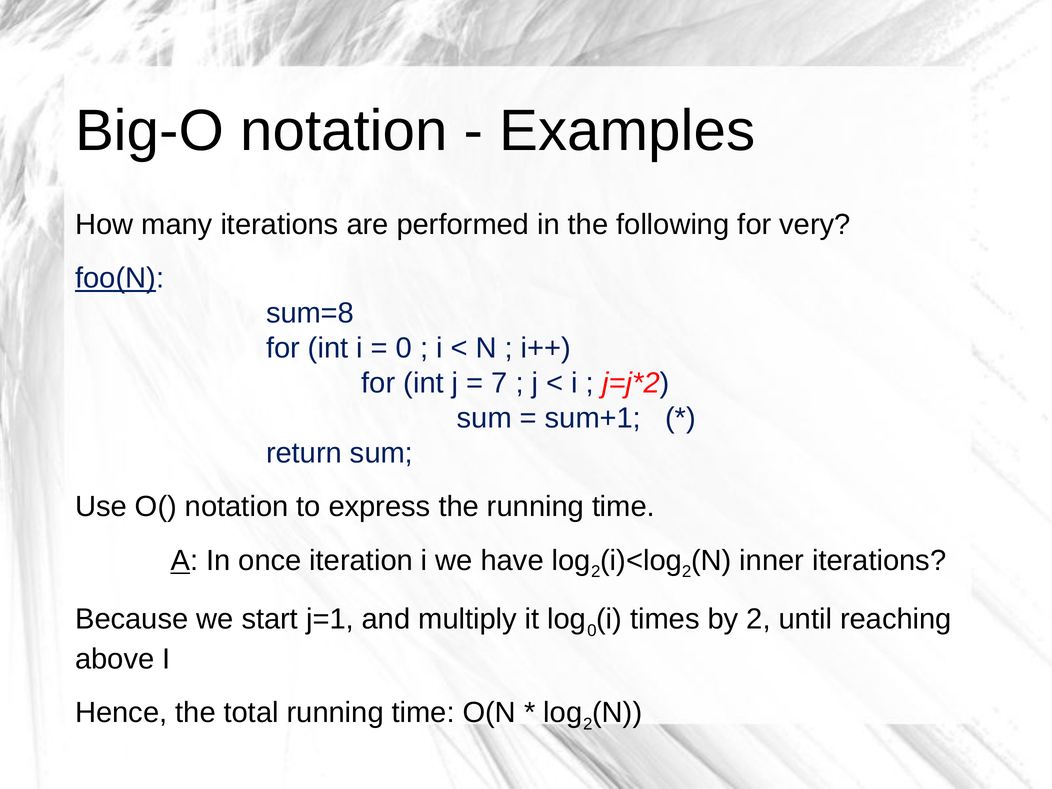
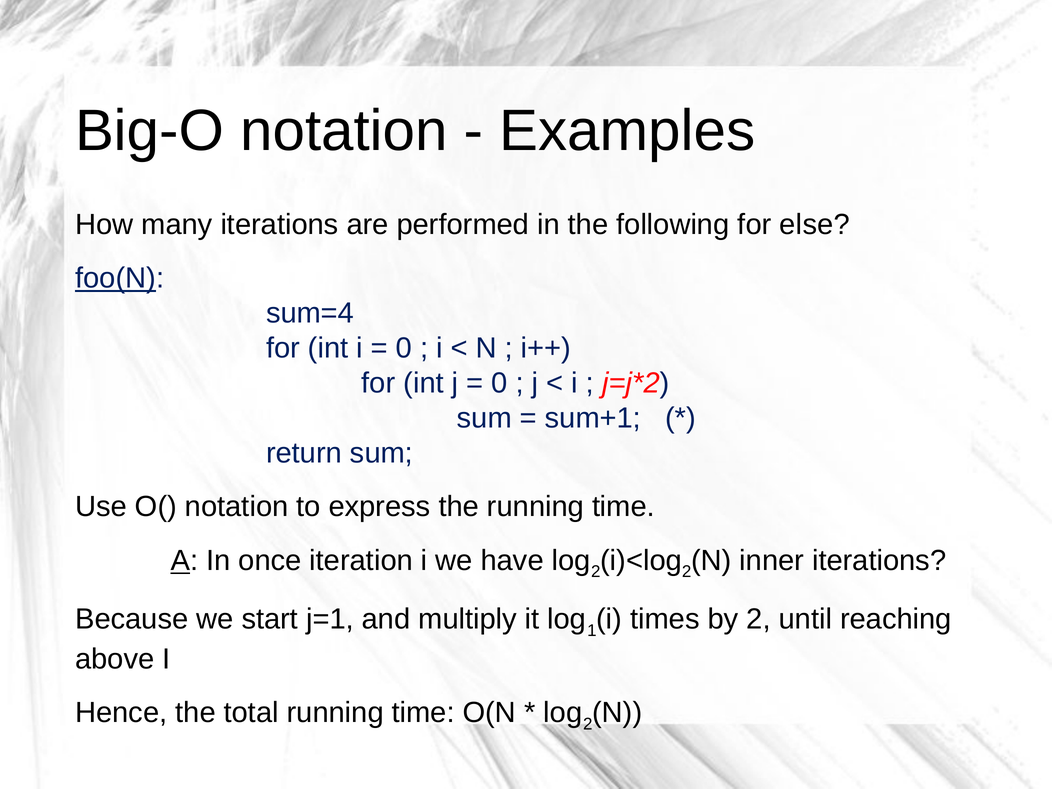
very: very -> else
sum=8: sum=8 -> sum=4
7 at (499, 383): 7 -> 0
0 at (592, 630): 0 -> 1
